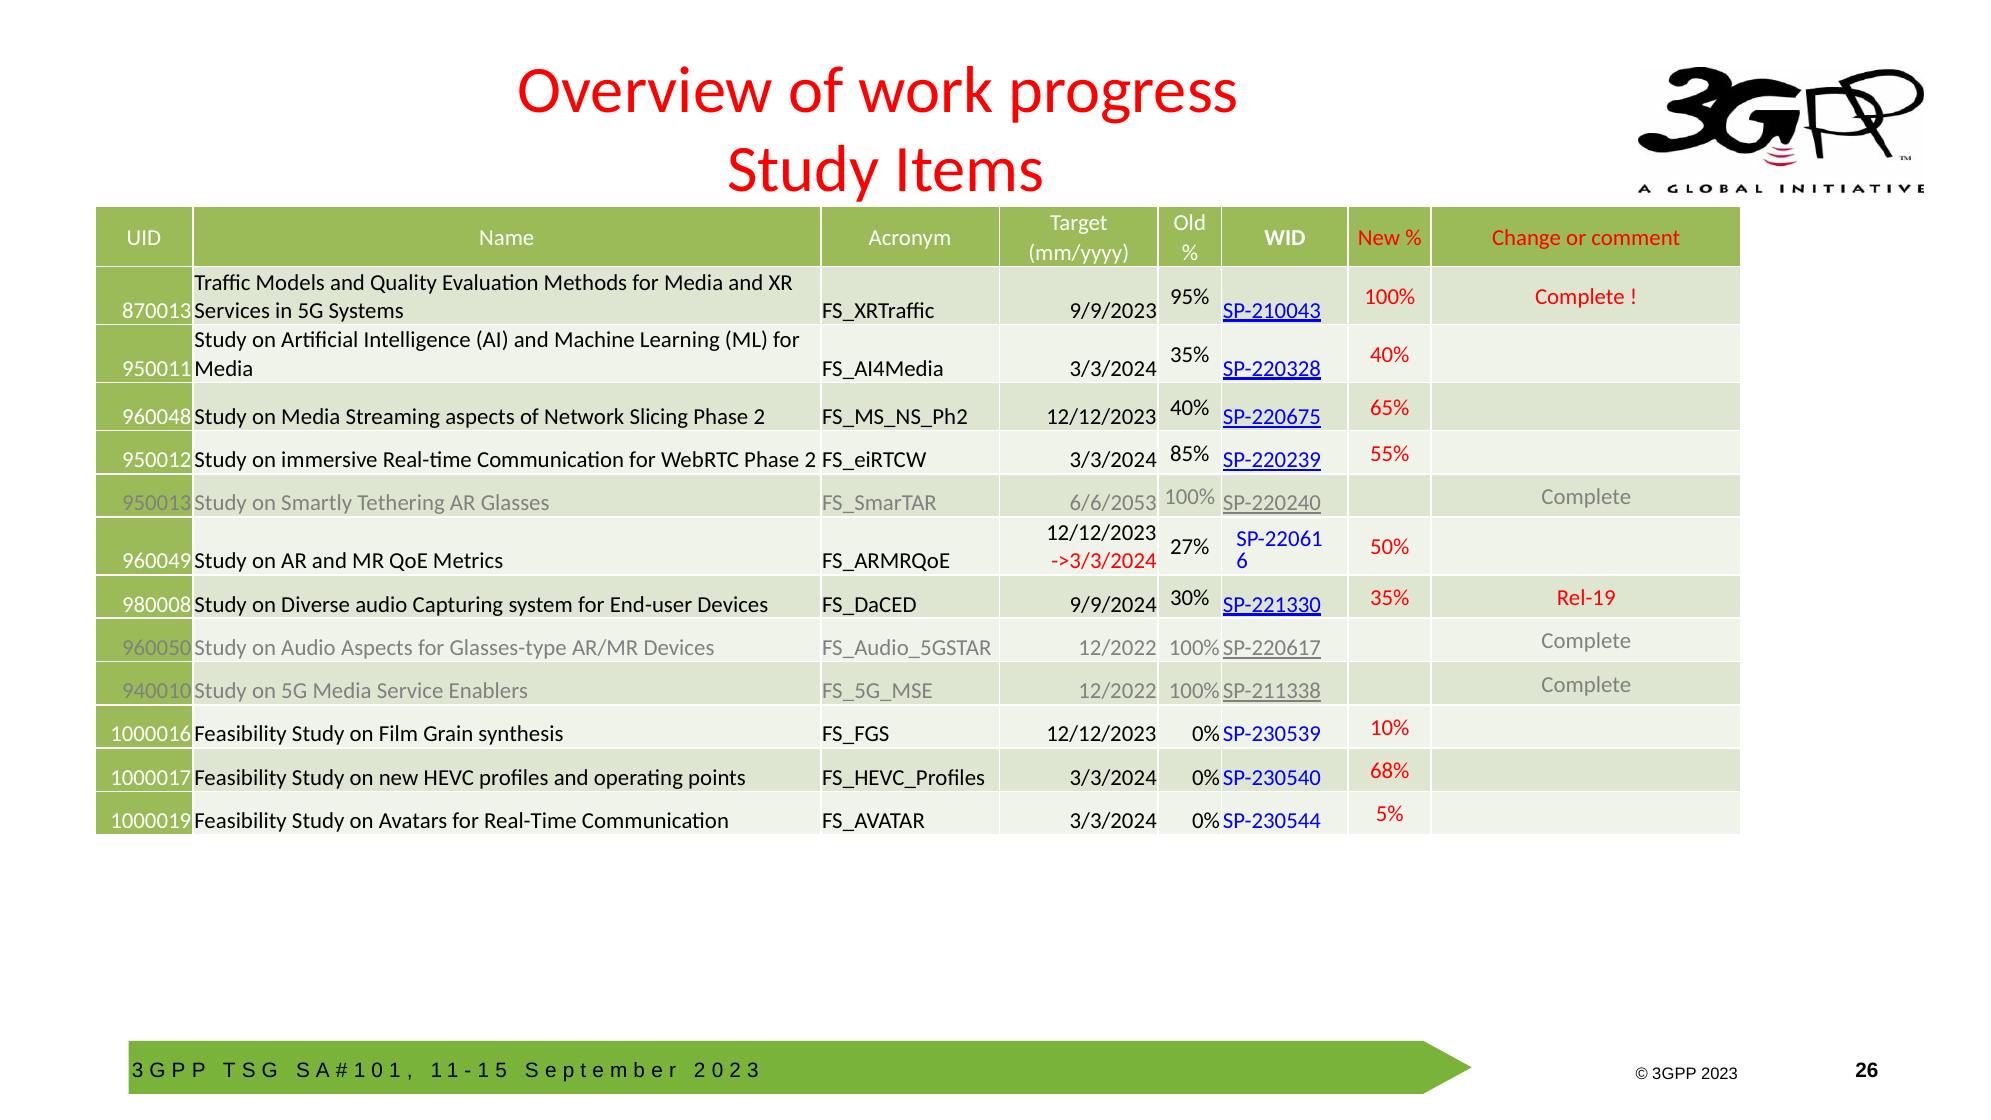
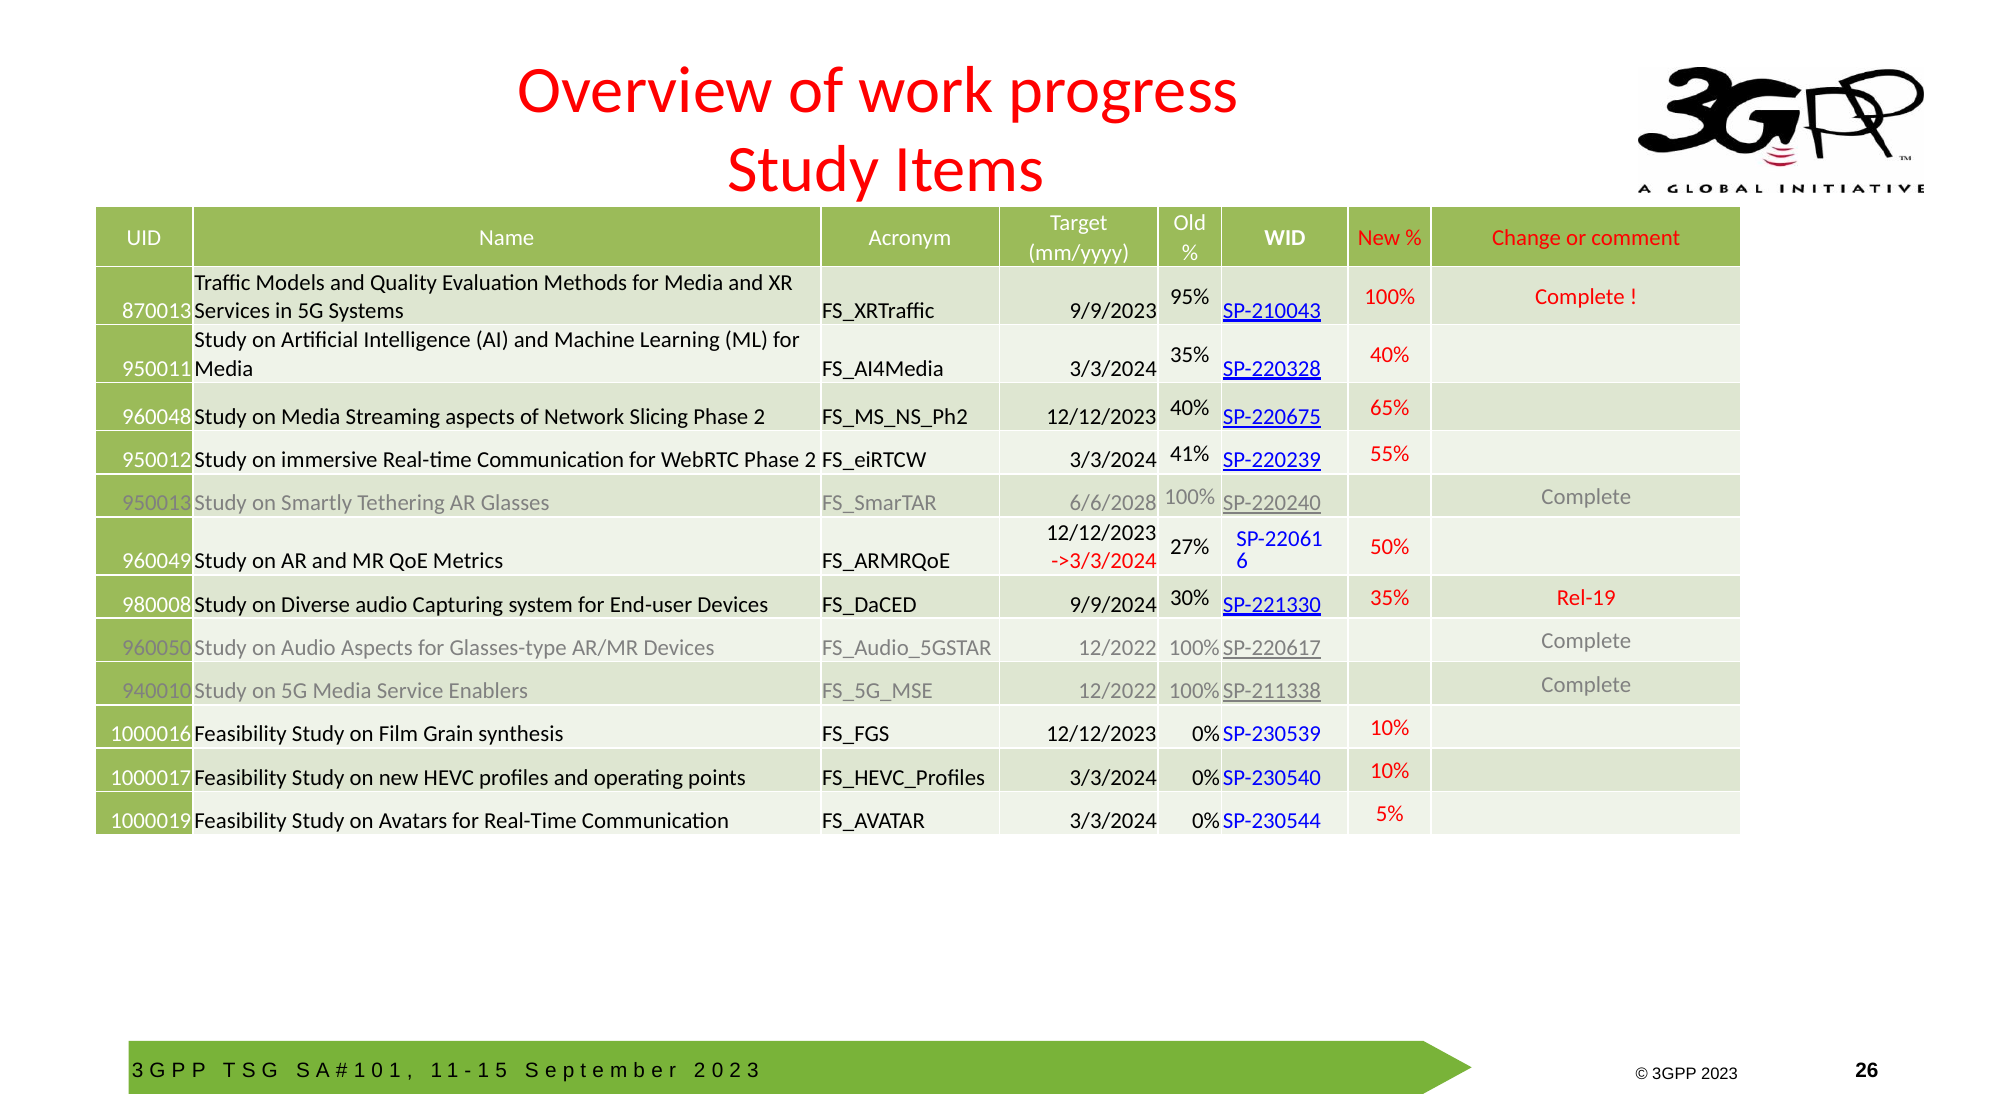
85%: 85% -> 41%
6/6/2053: 6/6/2053 -> 6/6/2028
68% at (1390, 771): 68% -> 10%
